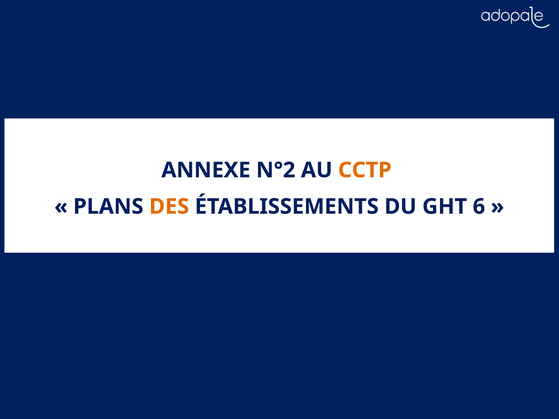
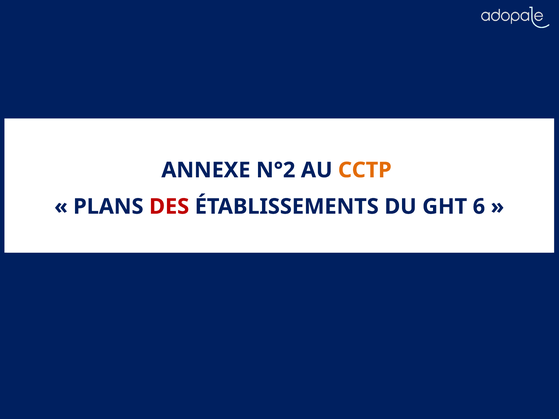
DES colour: orange -> red
